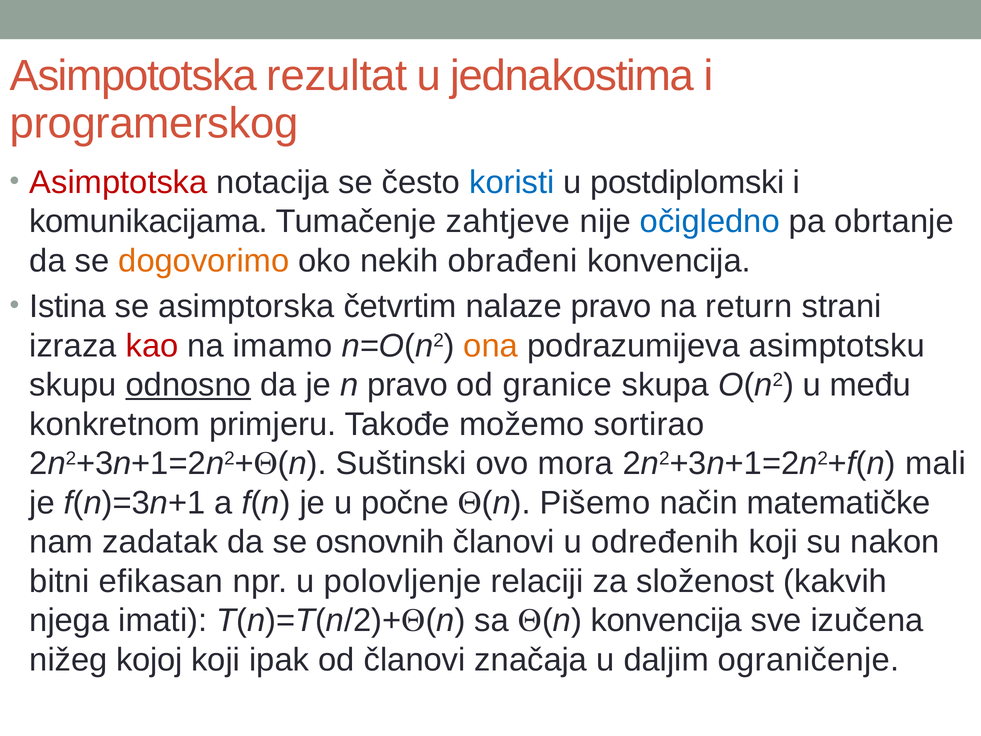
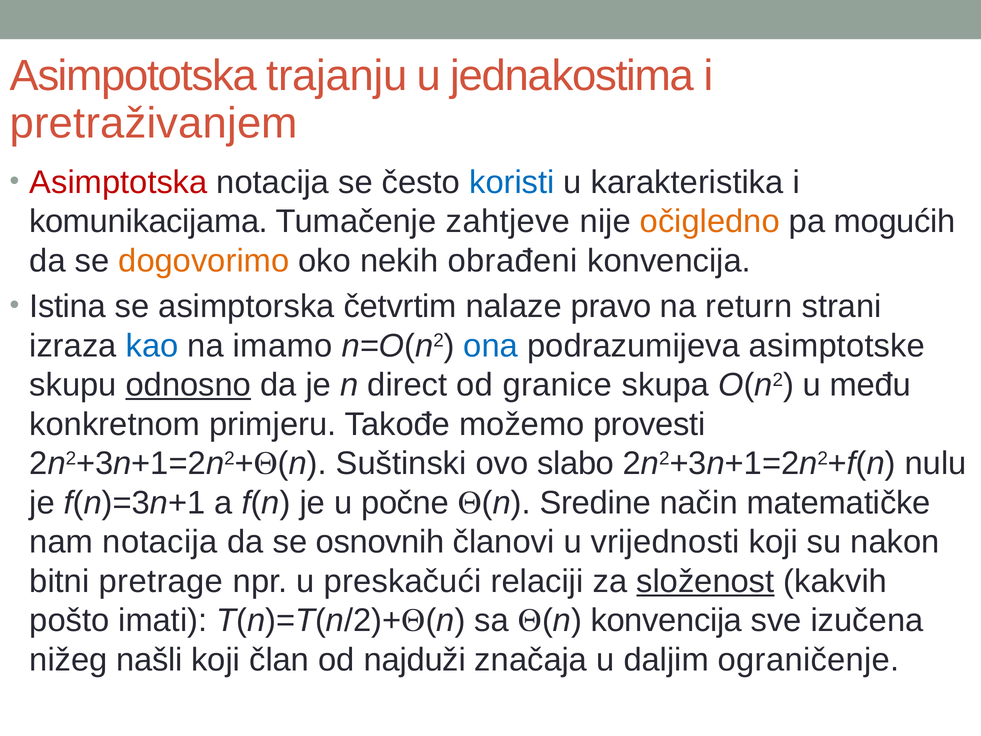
rezultat: rezultat -> trajanju
programerskog: programerskog -> pretraživanjem
postdiplomski: postdiplomski -> karakteristika
očigledno colour: blue -> orange
obrtanje: obrtanje -> mogućih
kao colour: red -> blue
ona colour: orange -> blue
asimptotsku: asimptotsku -> asimptotske
n pravo: pravo -> direct
sortirao: sortirao -> provesti
mora: mora -> slabo
mali: mali -> nulu
Pišemo: Pišemo -> Sredine
nam zadatak: zadatak -> notacija
određenih: određenih -> vrijednosti
efikasan: efikasan -> pretrage
polovljenje: polovljenje -> preskačući
složenost underline: none -> present
njega: njega -> pošto
kojoj: kojoj -> našli
ipak: ipak -> član
od članovi: članovi -> najduži
